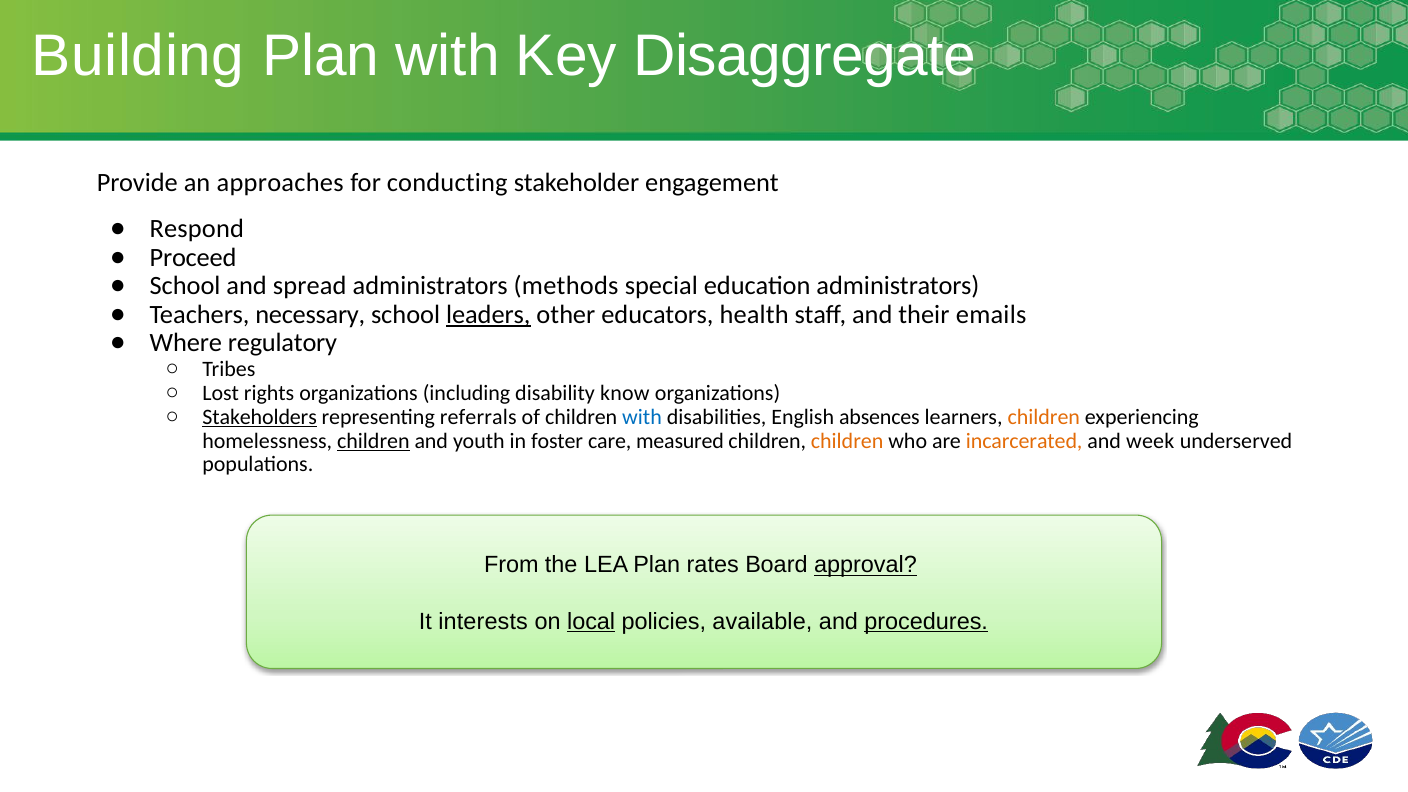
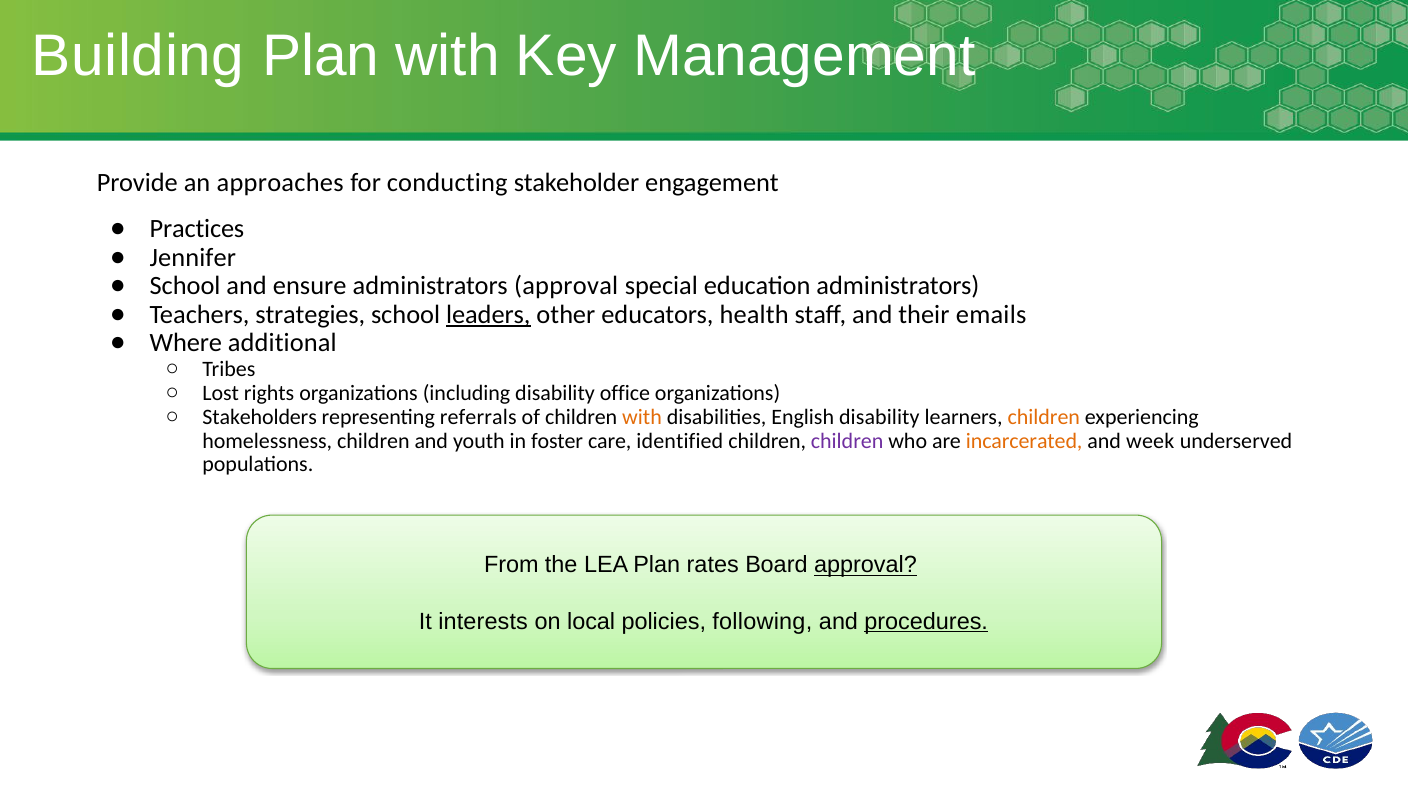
Disaggregate: Disaggregate -> Management
Respond: Respond -> Practices
Proceed: Proceed -> Jennifer
spread: spread -> ensure
administrators methods: methods -> approval
necessary: necessary -> strategies
regulatory: regulatory -> additional
know: know -> office
Stakeholders underline: present -> none
with at (642, 417) colour: blue -> orange
English absences: absences -> disability
children at (373, 441) underline: present -> none
measured: measured -> identified
children at (847, 441) colour: orange -> purple
local underline: present -> none
available: available -> following
